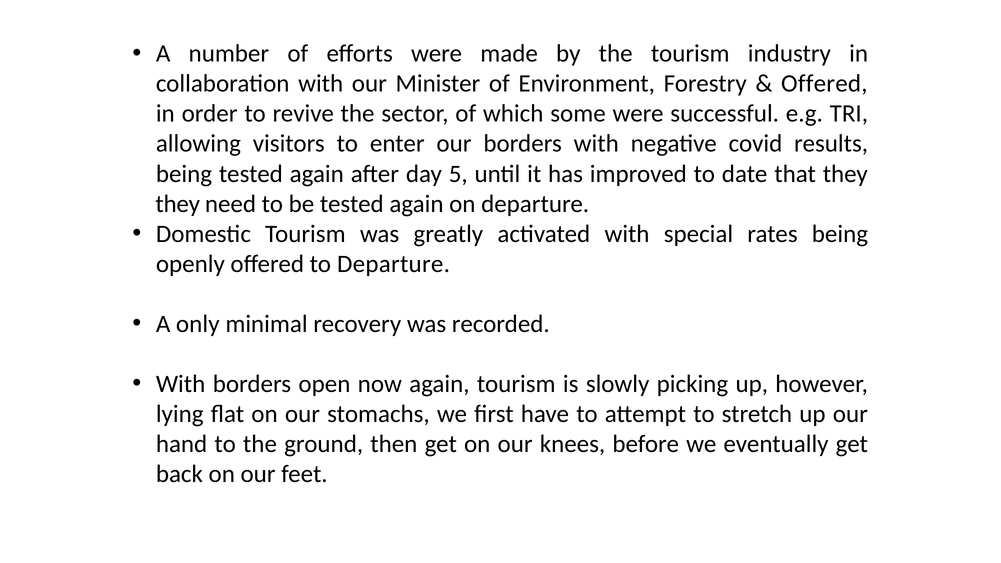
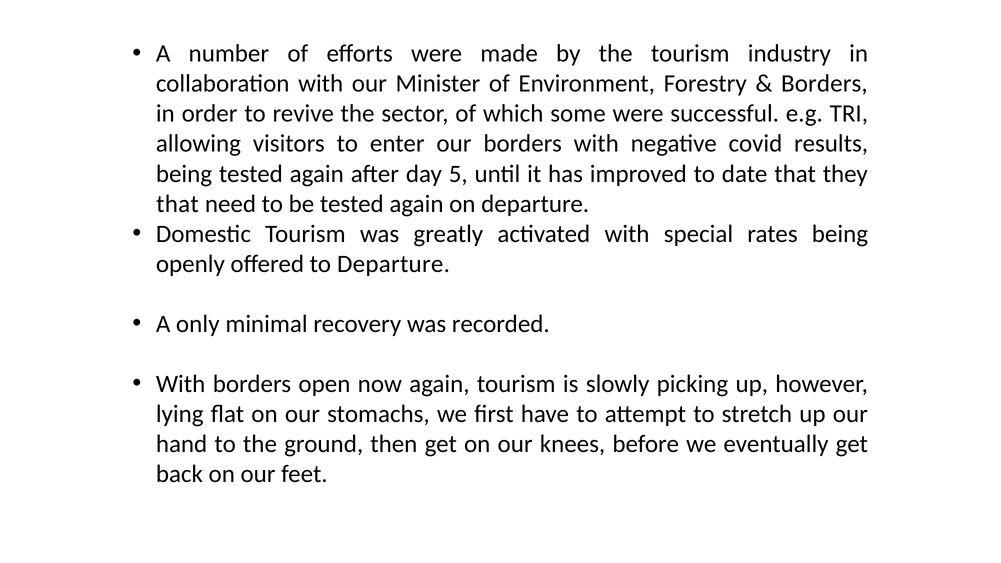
Offered at (824, 84): Offered -> Borders
they at (178, 204): they -> that
